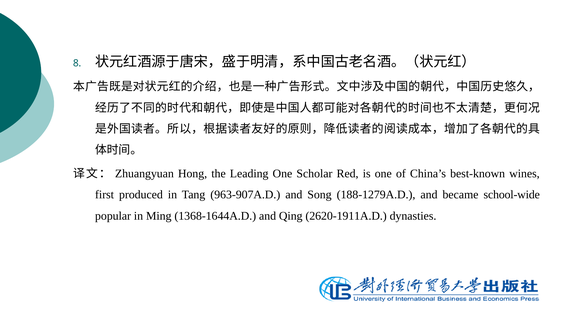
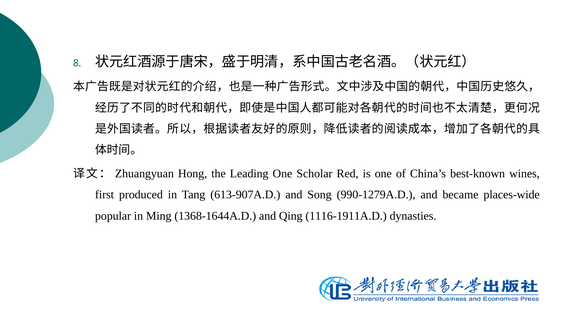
963-907A.D: 963-907A.D -> 613-907A.D
188-1279A.D: 188-1279A.D -> 990-1279A.D
school-wide: school-wide -> places-wide
2620-1911A.D: 2620-1911A.D -> 1116-1911A.D
